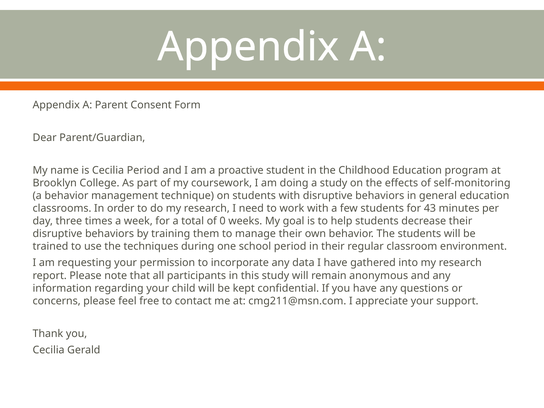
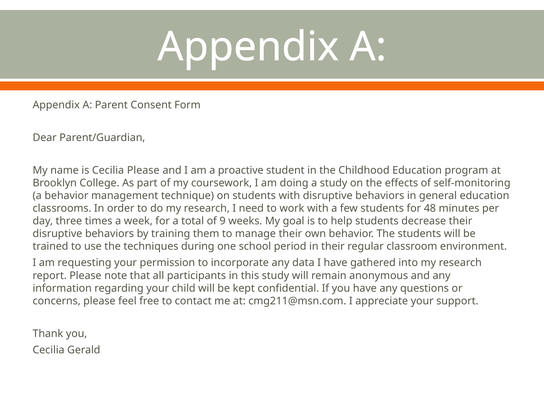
Cecilia Period: Period -> Please
43: 43 -> 48
0: 0 -> 9
